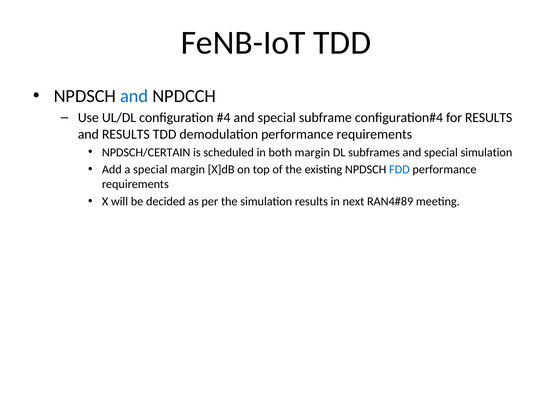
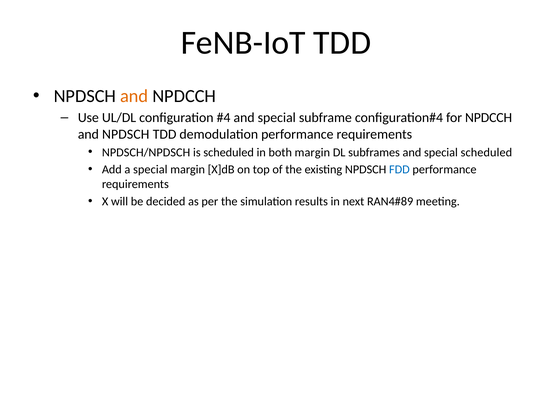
and at (134, 96) colour: blue -> orange
for RESULTS: RESULTS -> NPDCCH
and RESULTS: RESULTS -> NPDSCH
NPDSCH/CERTAIN: NPDSCH/CERTAIN -> NPDSCH/NPDSCH
special simulation: simulation -> scheduled
